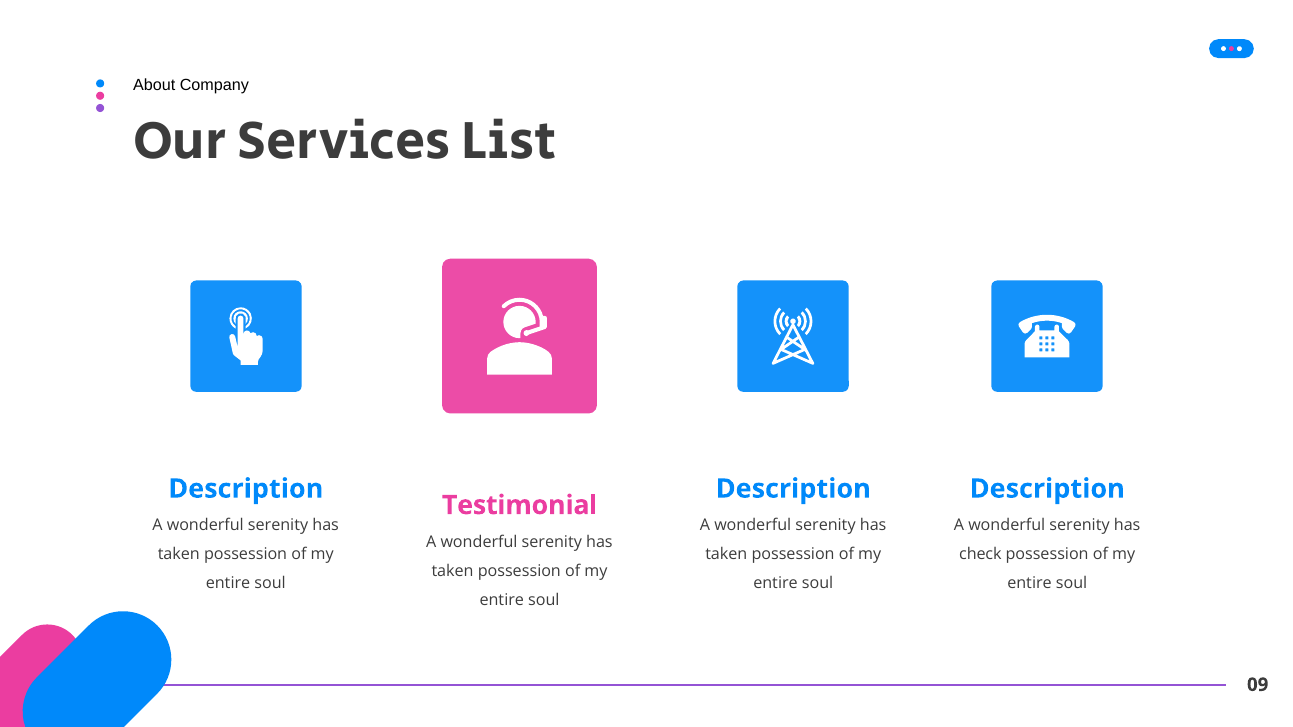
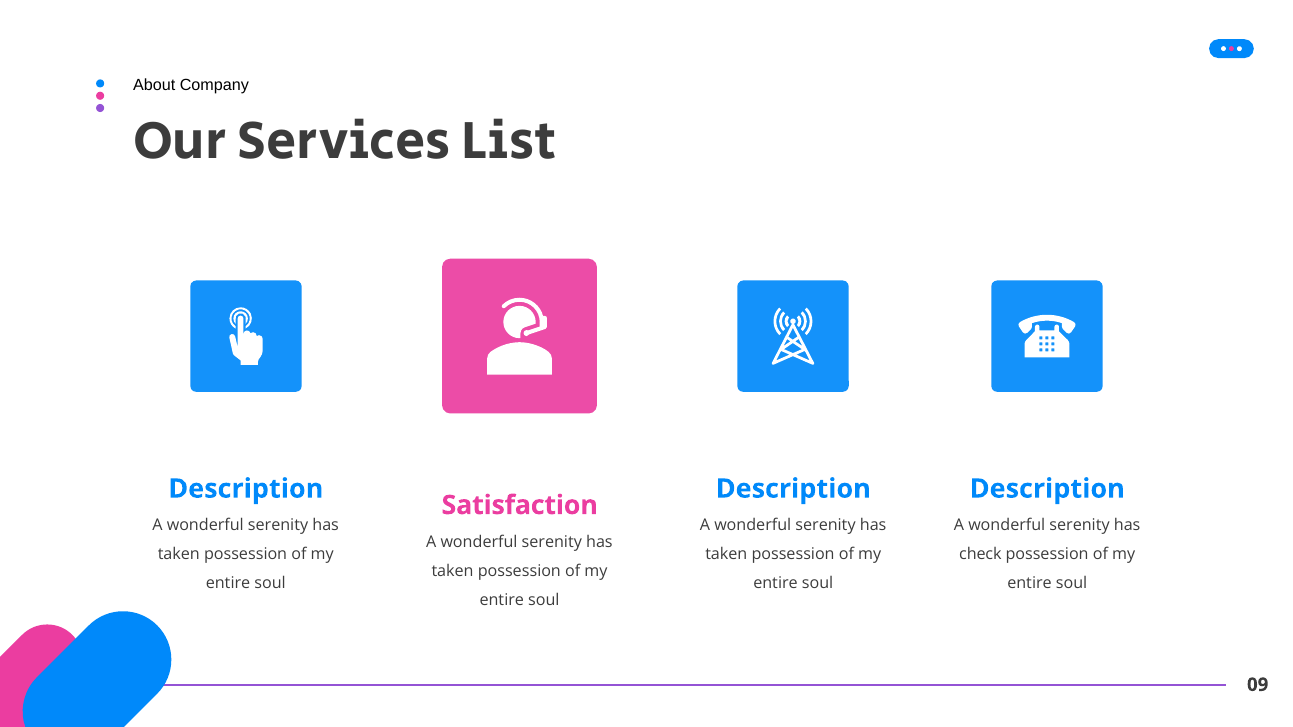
Testimonial: Testimonial -> Satisfaction
